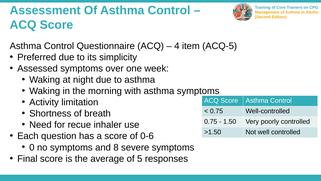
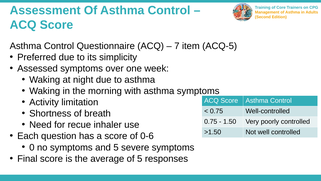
4: 4 -> 7
and 8: 8 -> 5
